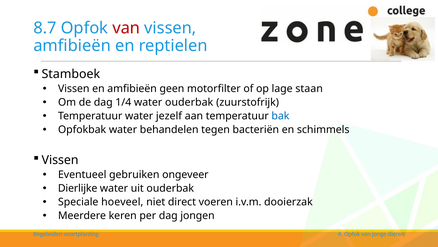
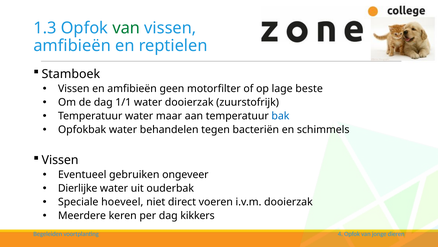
8.7: 8.7 -> 1.3
van at (126, 28) colour: red -> green
staan: staan -> beste
1/4: 1/4 -> 1/1
water ouderbak: ouderbak -> dooierzak
jezelf: jezelf -> maar
jongen: jongen -> kikkers
